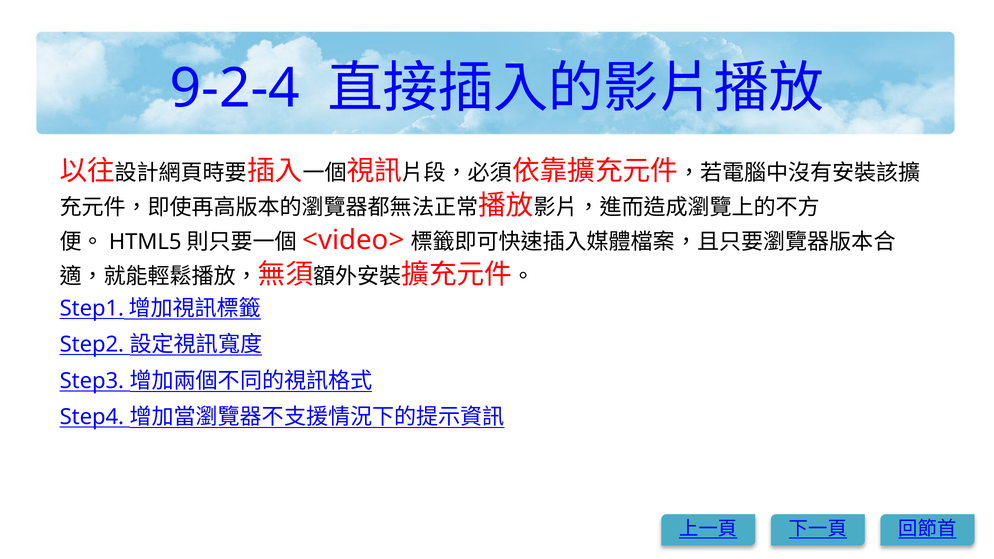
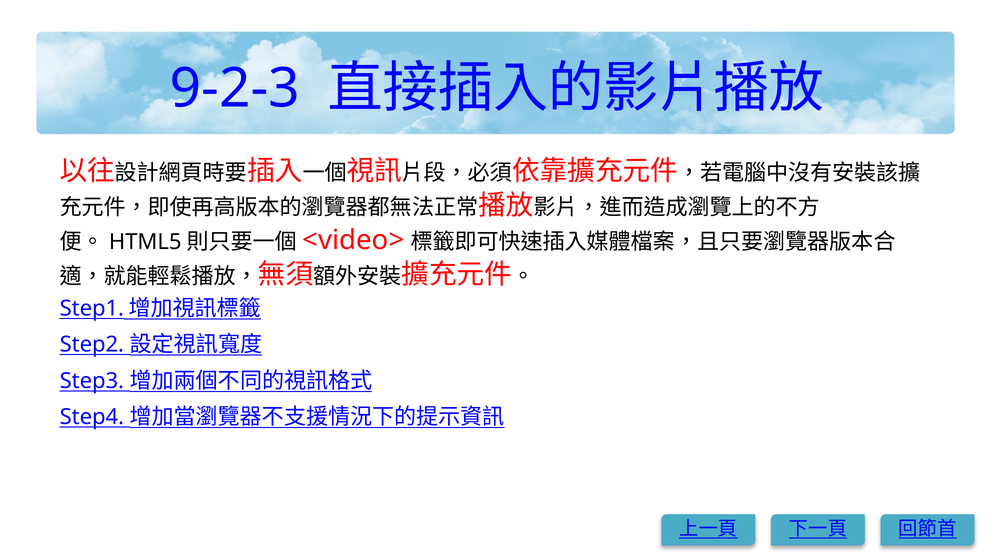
9-2-4: 9-2-4 -> 9-2-3
